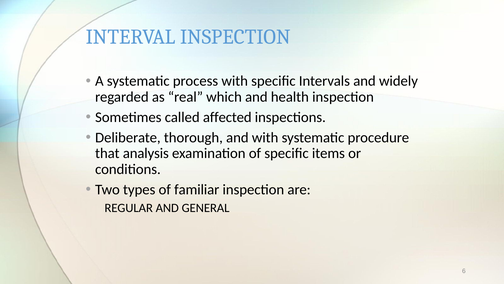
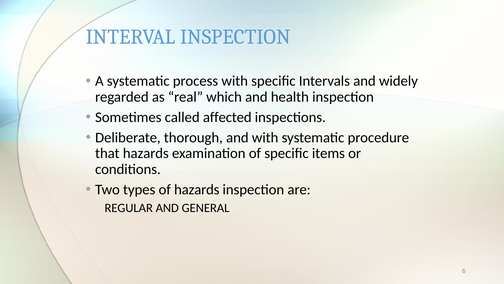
that analysis: analysis -> hazards
of familiar: familiar -> hazards
